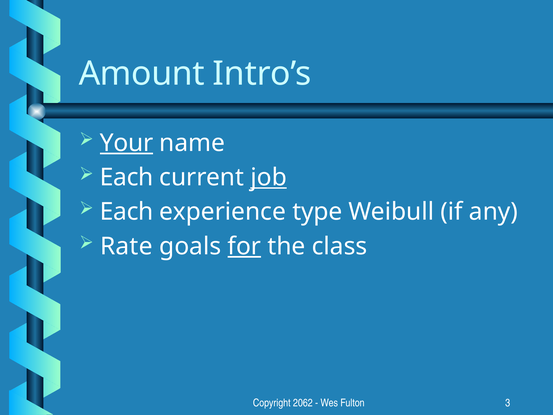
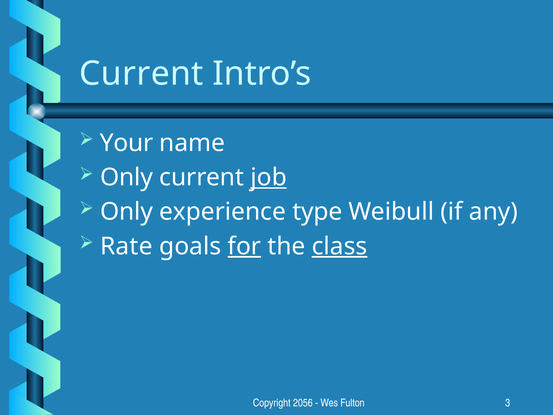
Amount at (142, 74): Amount -> Current
Your underline: present -> none
Each at (127, 177): Each -> Only
Each at (127, 212): Each -> Only
class underline: none -> present
2062: 2062 -> 2056
